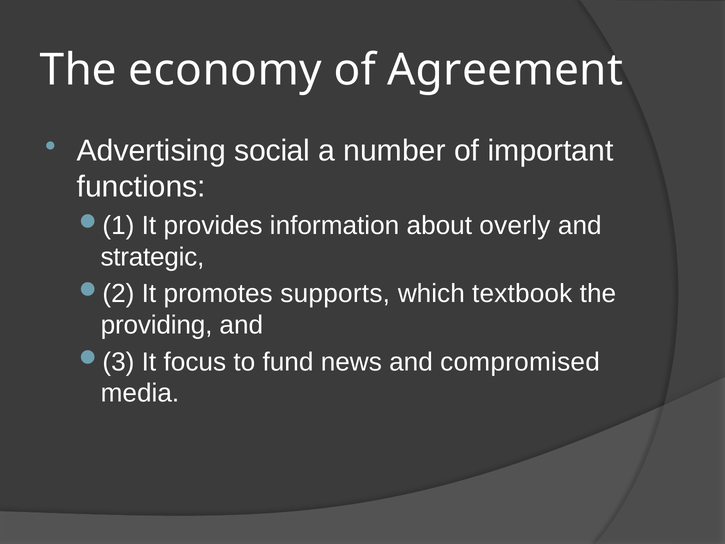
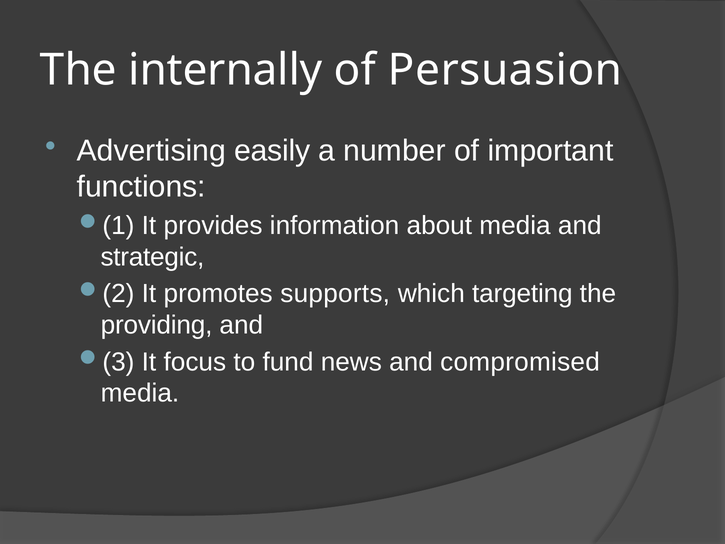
economy: economy -> internally
Agreement: Agreement -> Persuasion
social: social -> easily
about overly: overly -> media
textbook: textbook -> targeting
